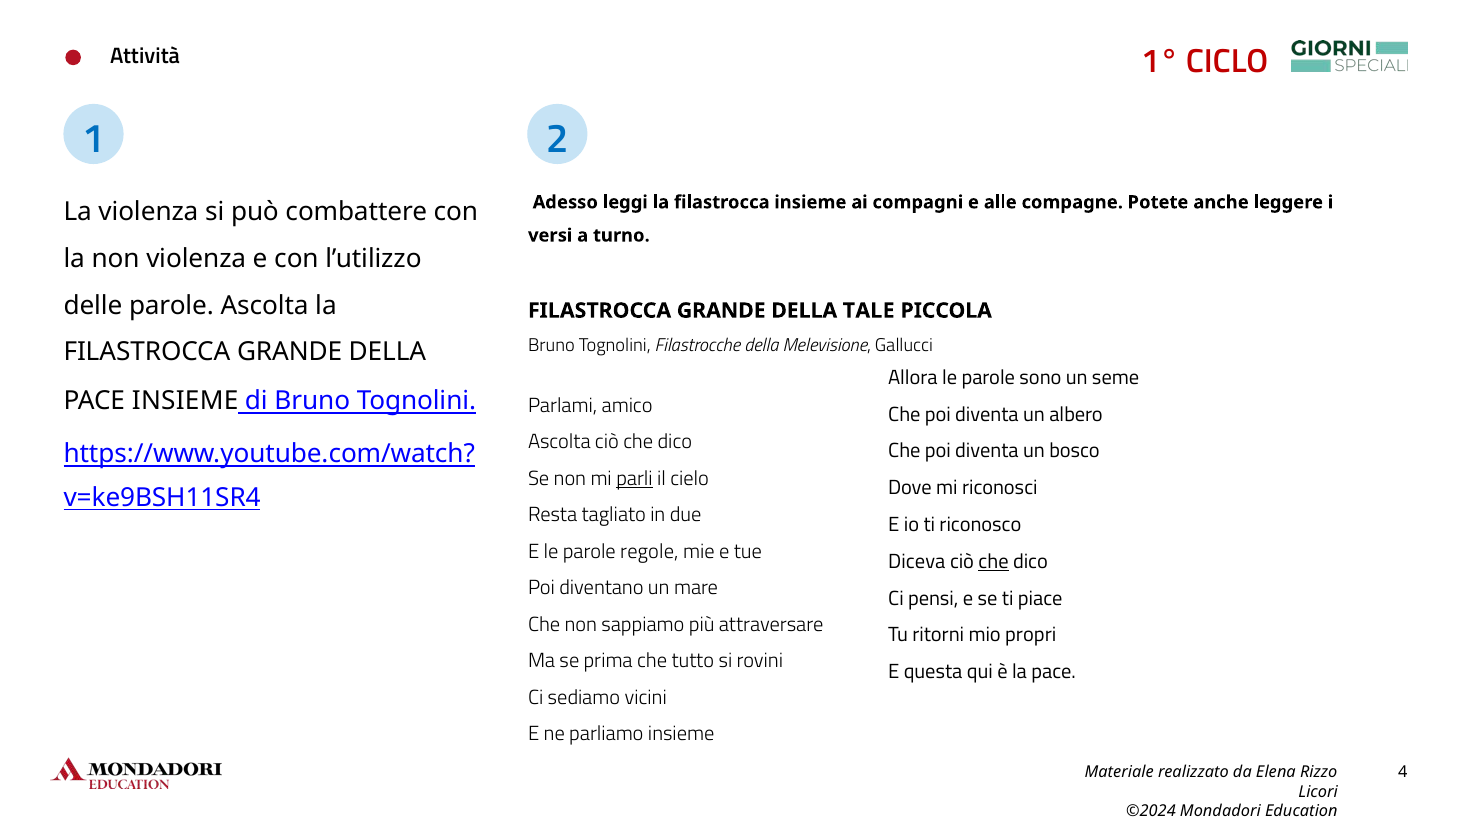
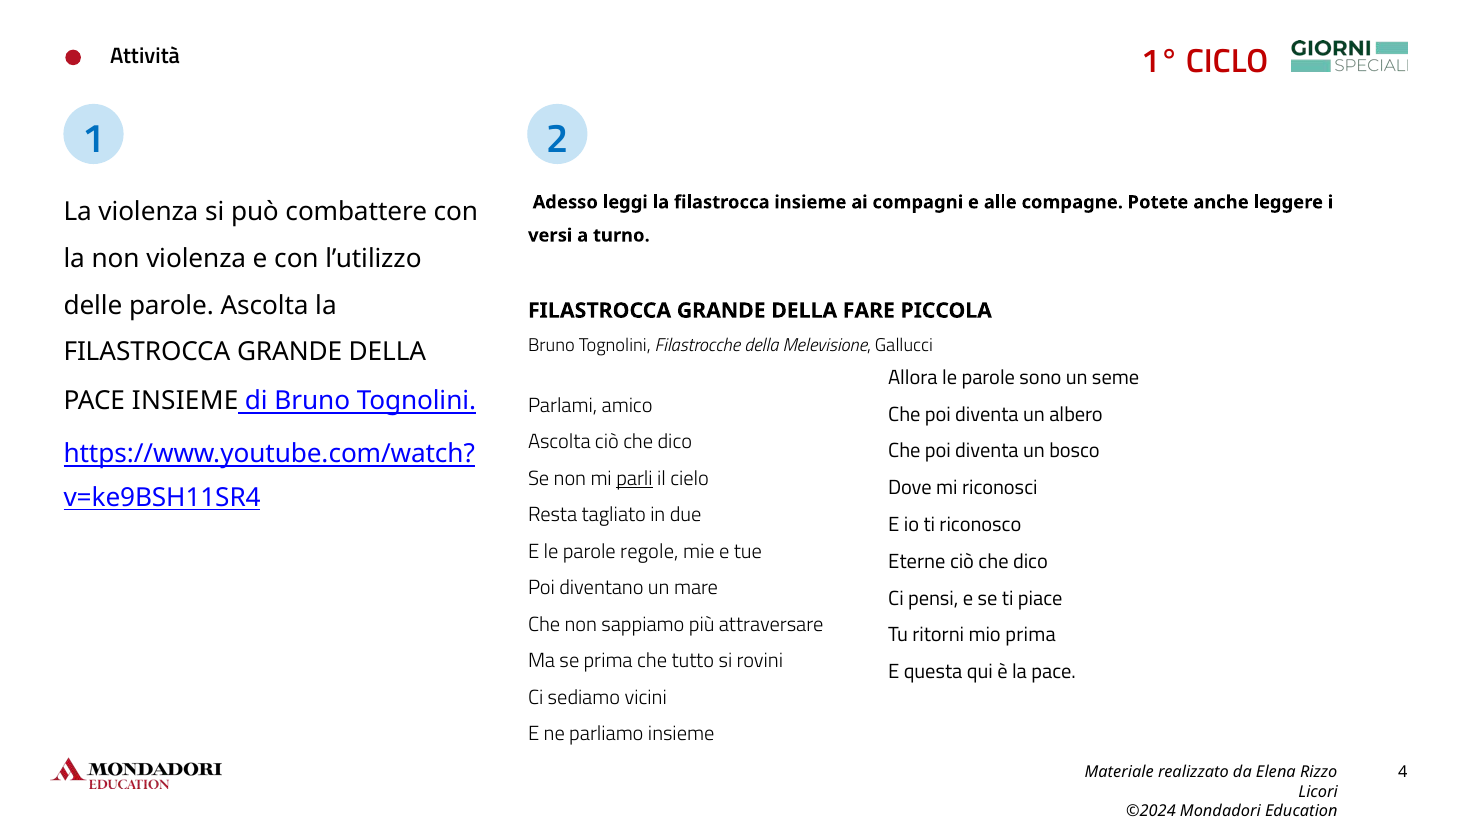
TALE: TALE -> FARE
Diceva: Diceva -> Eterne
che at (994, 562) underline: present -> none
mio propri: propri -> prima
